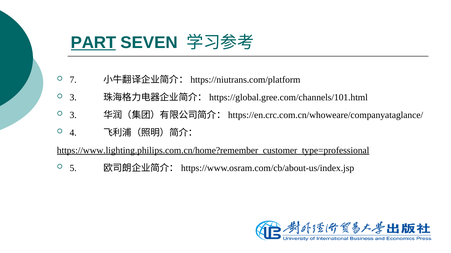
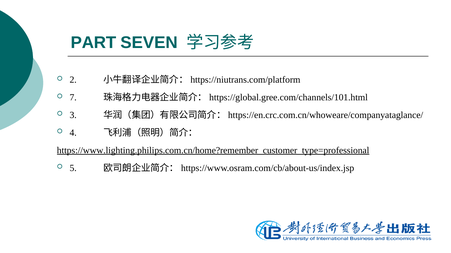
PART underline: present -> none
7: 7 -> 2
3 at (73, 98): 3 -> 7
